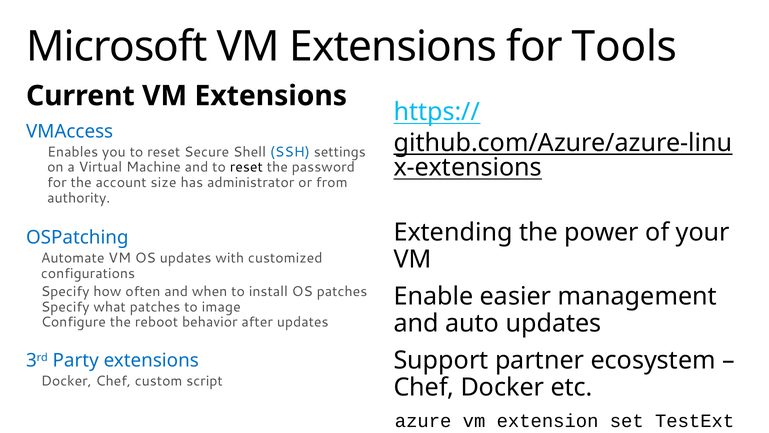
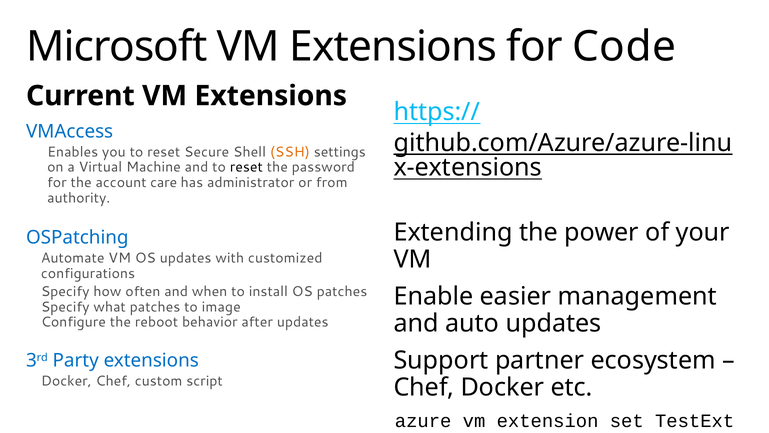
Tools: Tools -> Code
SSH colour: blue -> orange
size: size -> care
